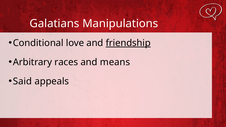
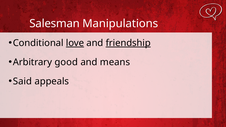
Galatians: Galatians -> Salesman
love underline: none -> present
races: races -> good
